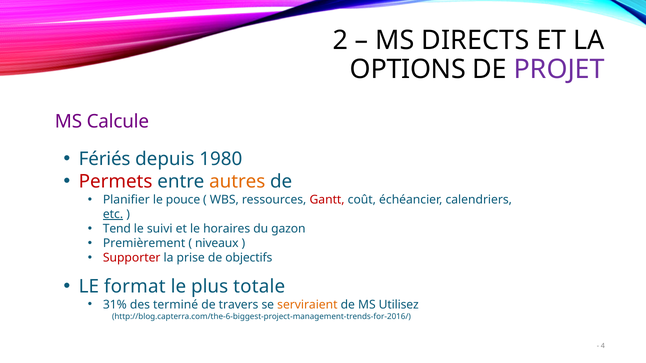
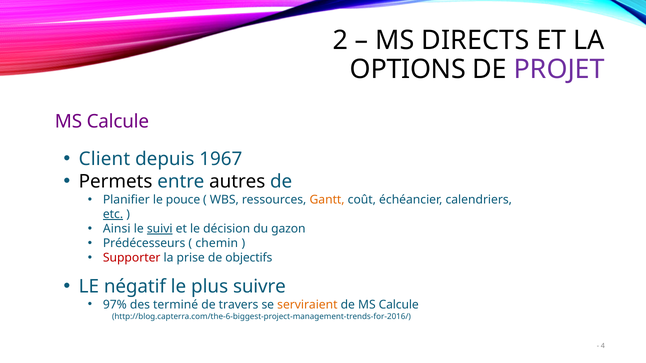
Fériés: Fériés -> Client
1980: 1980 -> 1967
Permets colour: red -> black
autres colour: orange -> black
Gantt colour: red -> orange
Tend: Tend -> Ainsi
suivi underline: none -> present
horaires: horaires -> décision
Premièrement: Premièrement -> Prédécesseurs
niveaux: niveaux -> chemin
format: format -> négatif
totale: totale -> suivre
31%: 31% -> 97%
de MS Utilisez: Utilisez -> Calcule
